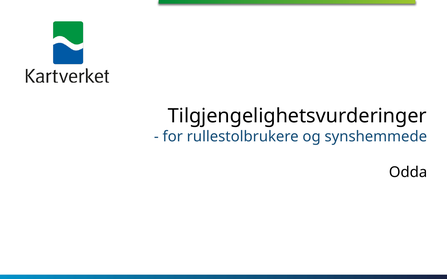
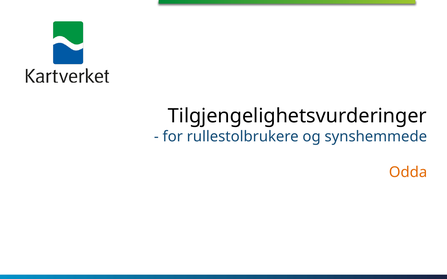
Odda colour: black -> orange
